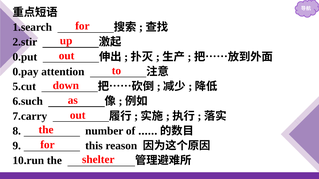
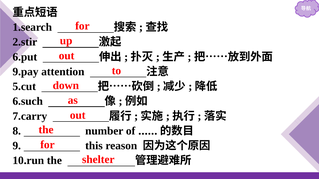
0.put: 0.put -> 6.put
0.pay: 0.pay -> 9.pay
